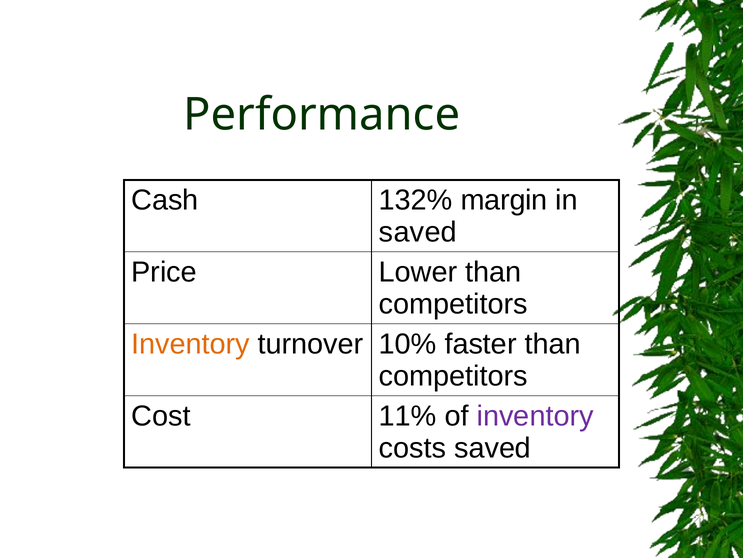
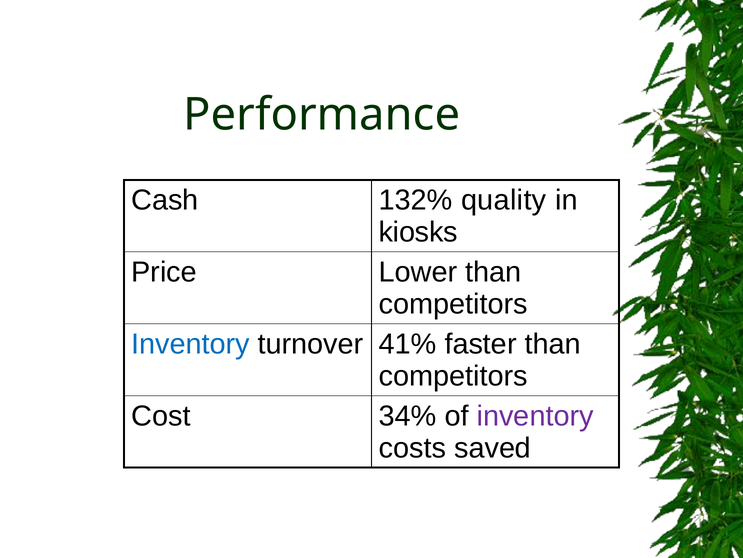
margin: margin -> quality
saved at (418, 232): saved -> kiosks
Inventory at (191, 344) colour: orange -> blue
10%: 10% -> 41%
11%: 11% -> 34%
